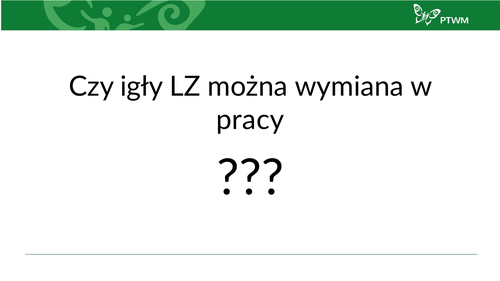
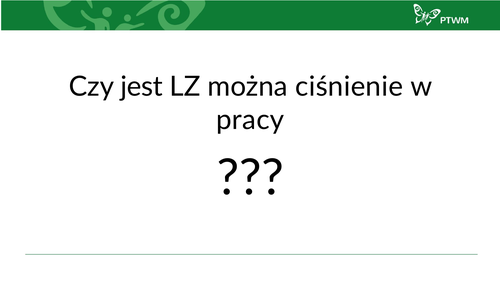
igły: igły -> jest
wymiana: wymiana -> ciśnienie
